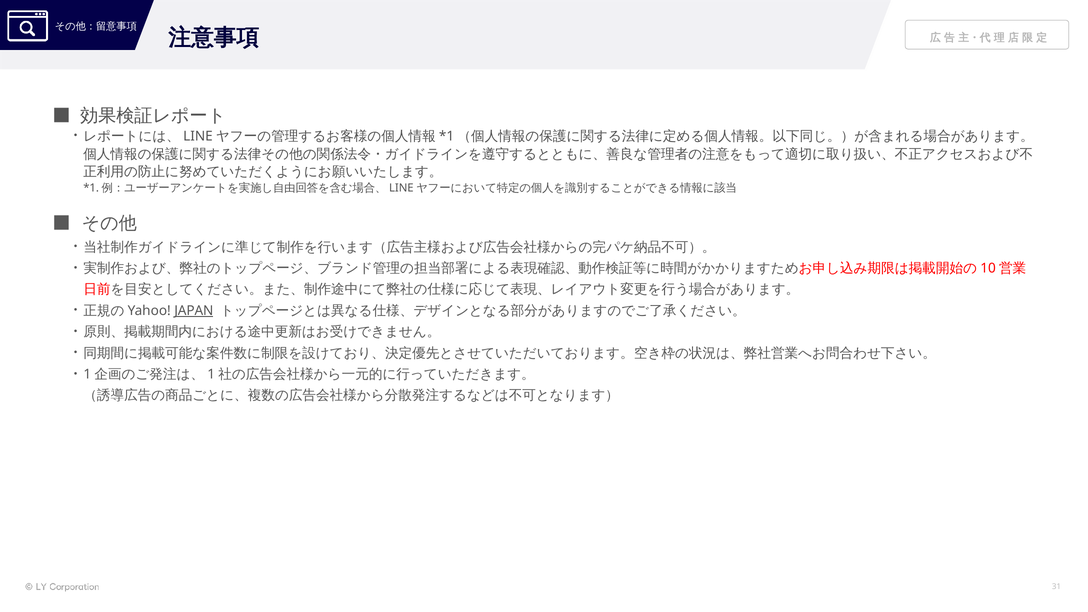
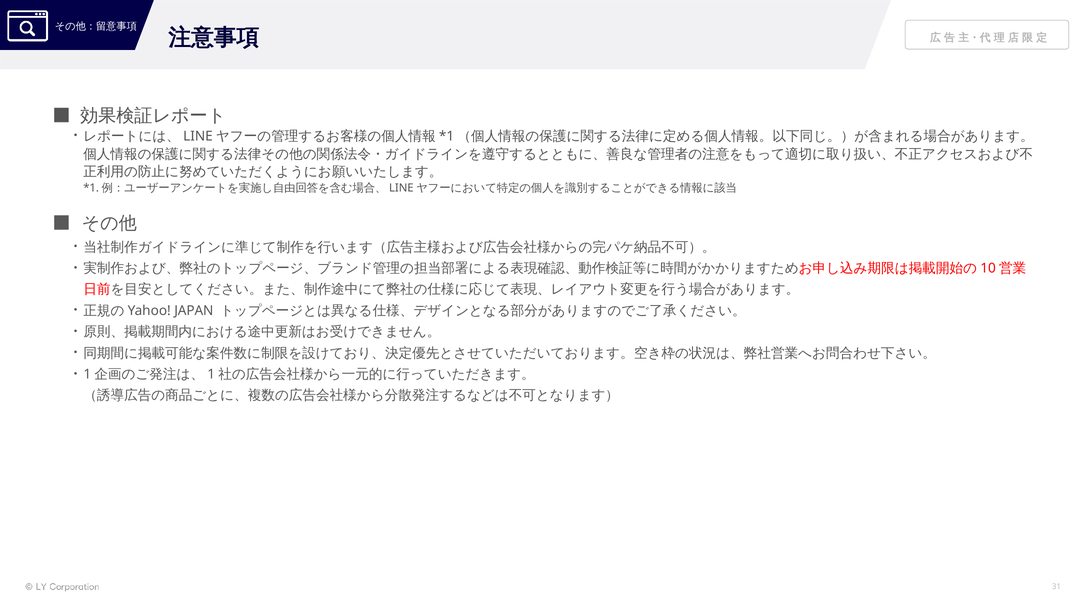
JAPAN underline: present -> none
